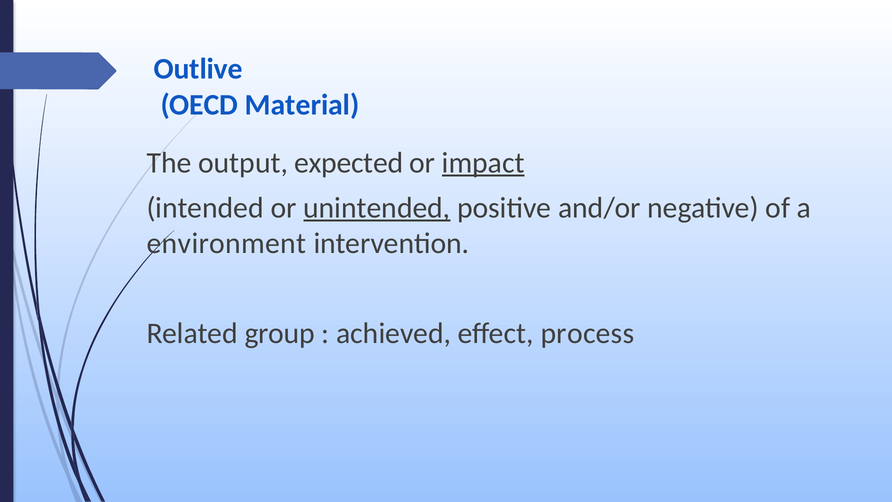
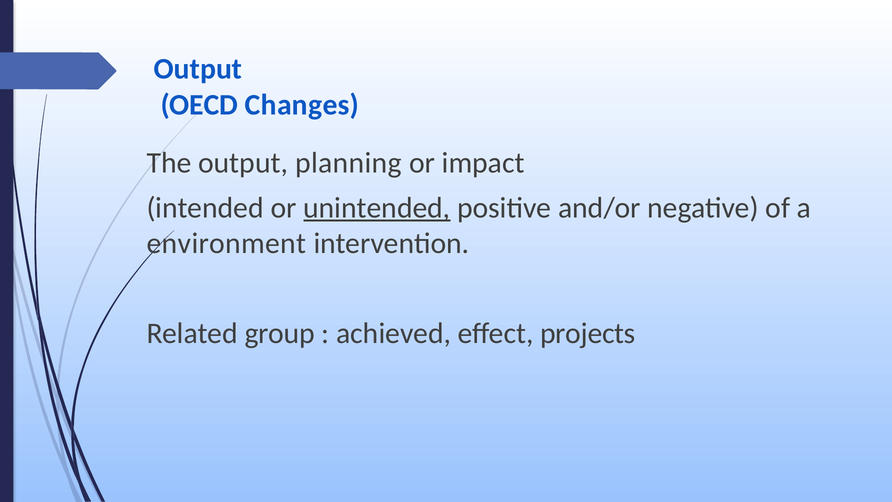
Outlive at (198, 69): Outlive -> Output
Material: Material -> Changes
expected: expected -> planning
impact underline: present -> none
process: process -> projects
